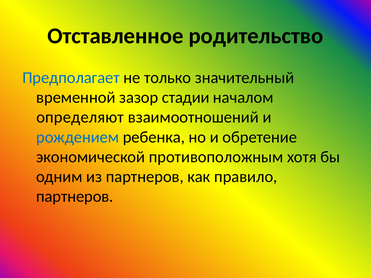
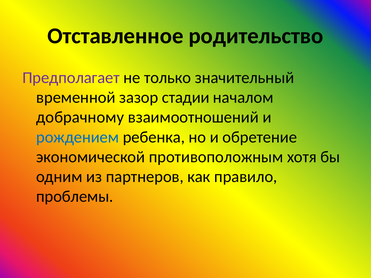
Предполагает colour: blue -> purple
определяют: определяют -> добрачному
партнеров at (75, 197): партнеров -> проблемы
